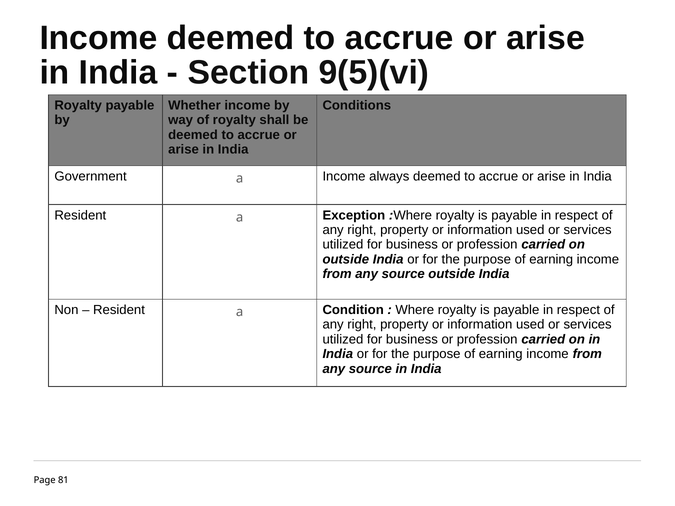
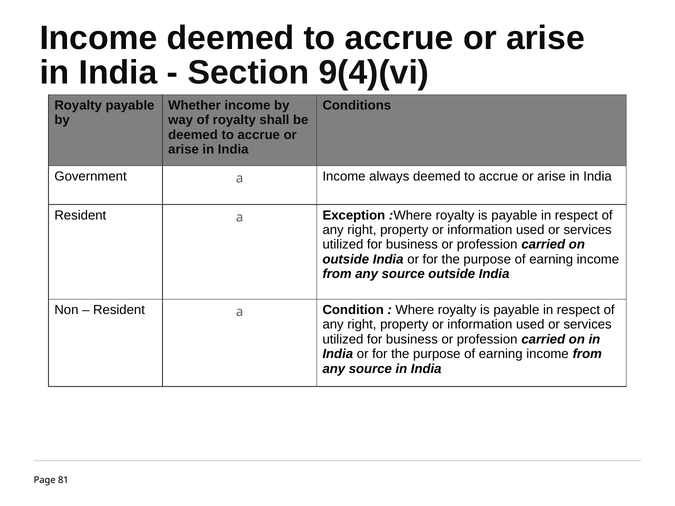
9(5)(vi: 9(5)(vi -> 9(4)(vi
